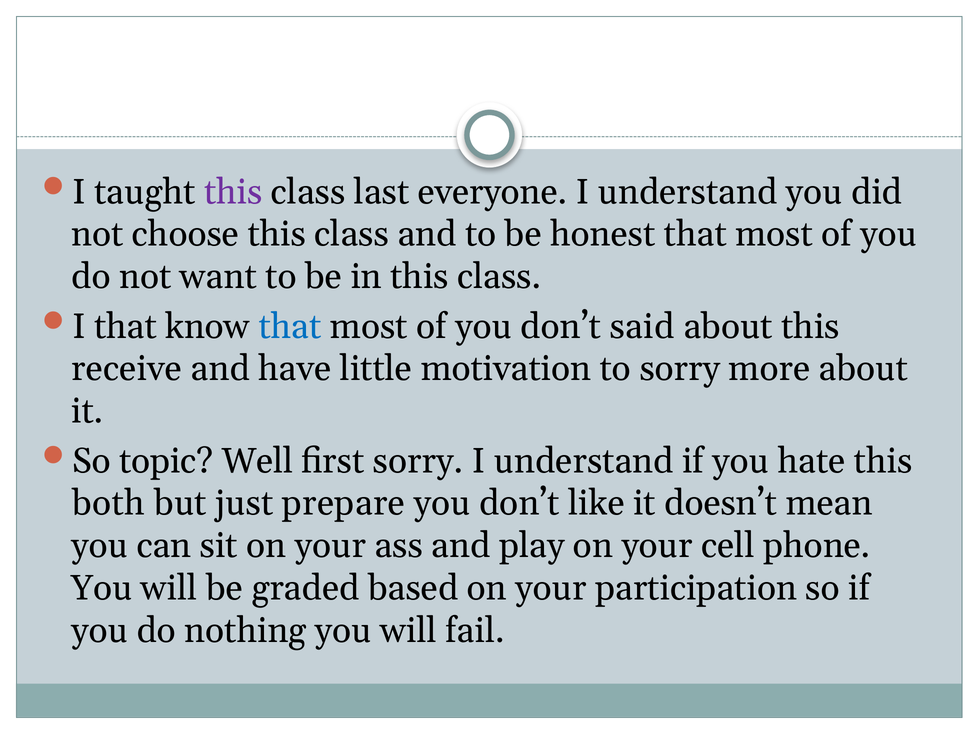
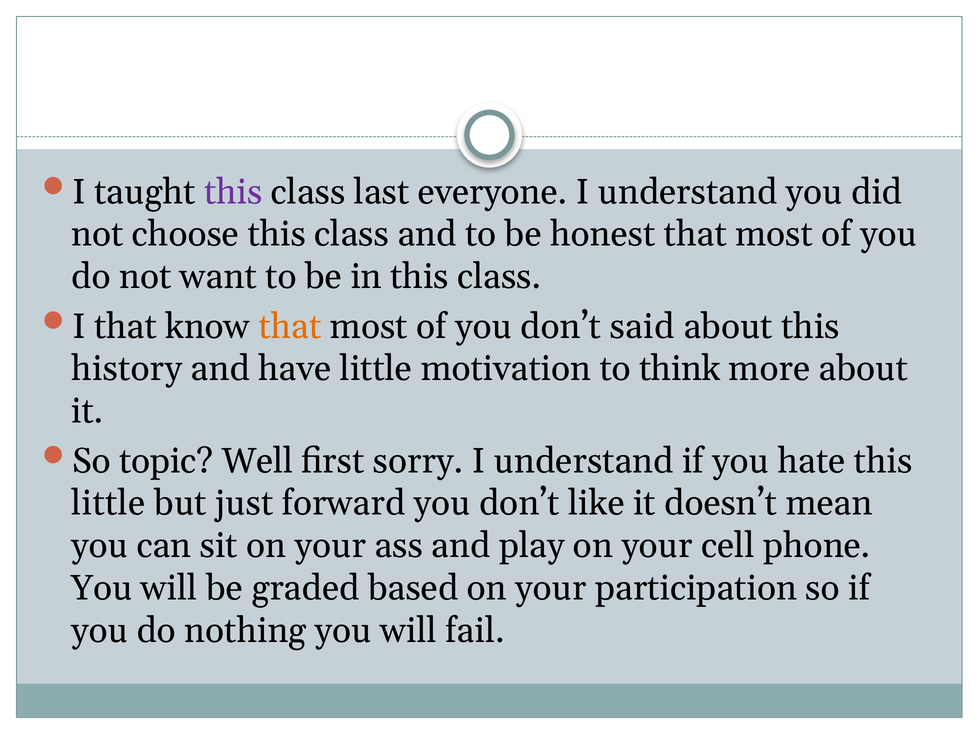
that at (290, 327) colour: blue -> orange
receive: receive -> history
to sorry: sorry -> think
both at (108, 504): both -> little
prepare: prepare -> forward
